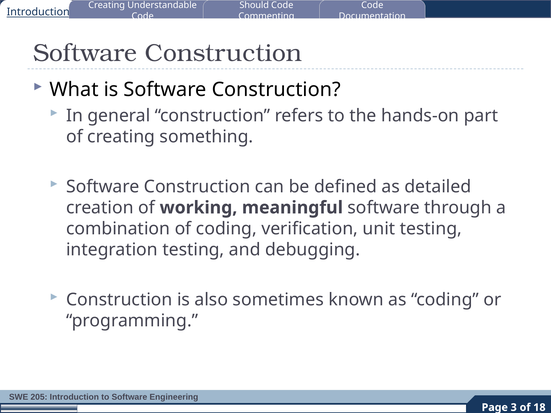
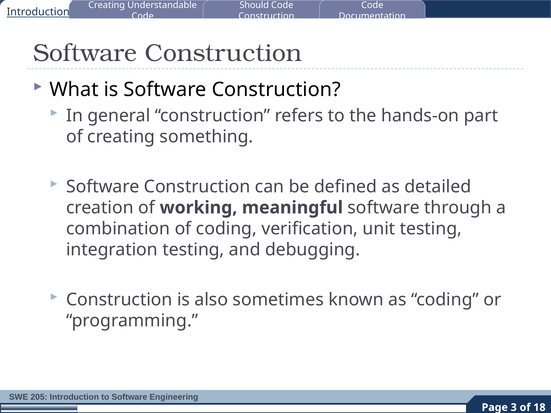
Commenting at (266, 16): Commenting -> Construction
